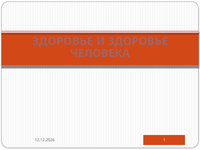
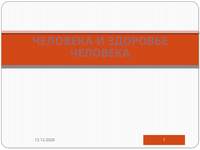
ЗДОРОВЬЕ at (63, 41): ЗДОРОВЬЕ -> ЧЕЛОВЕКА
